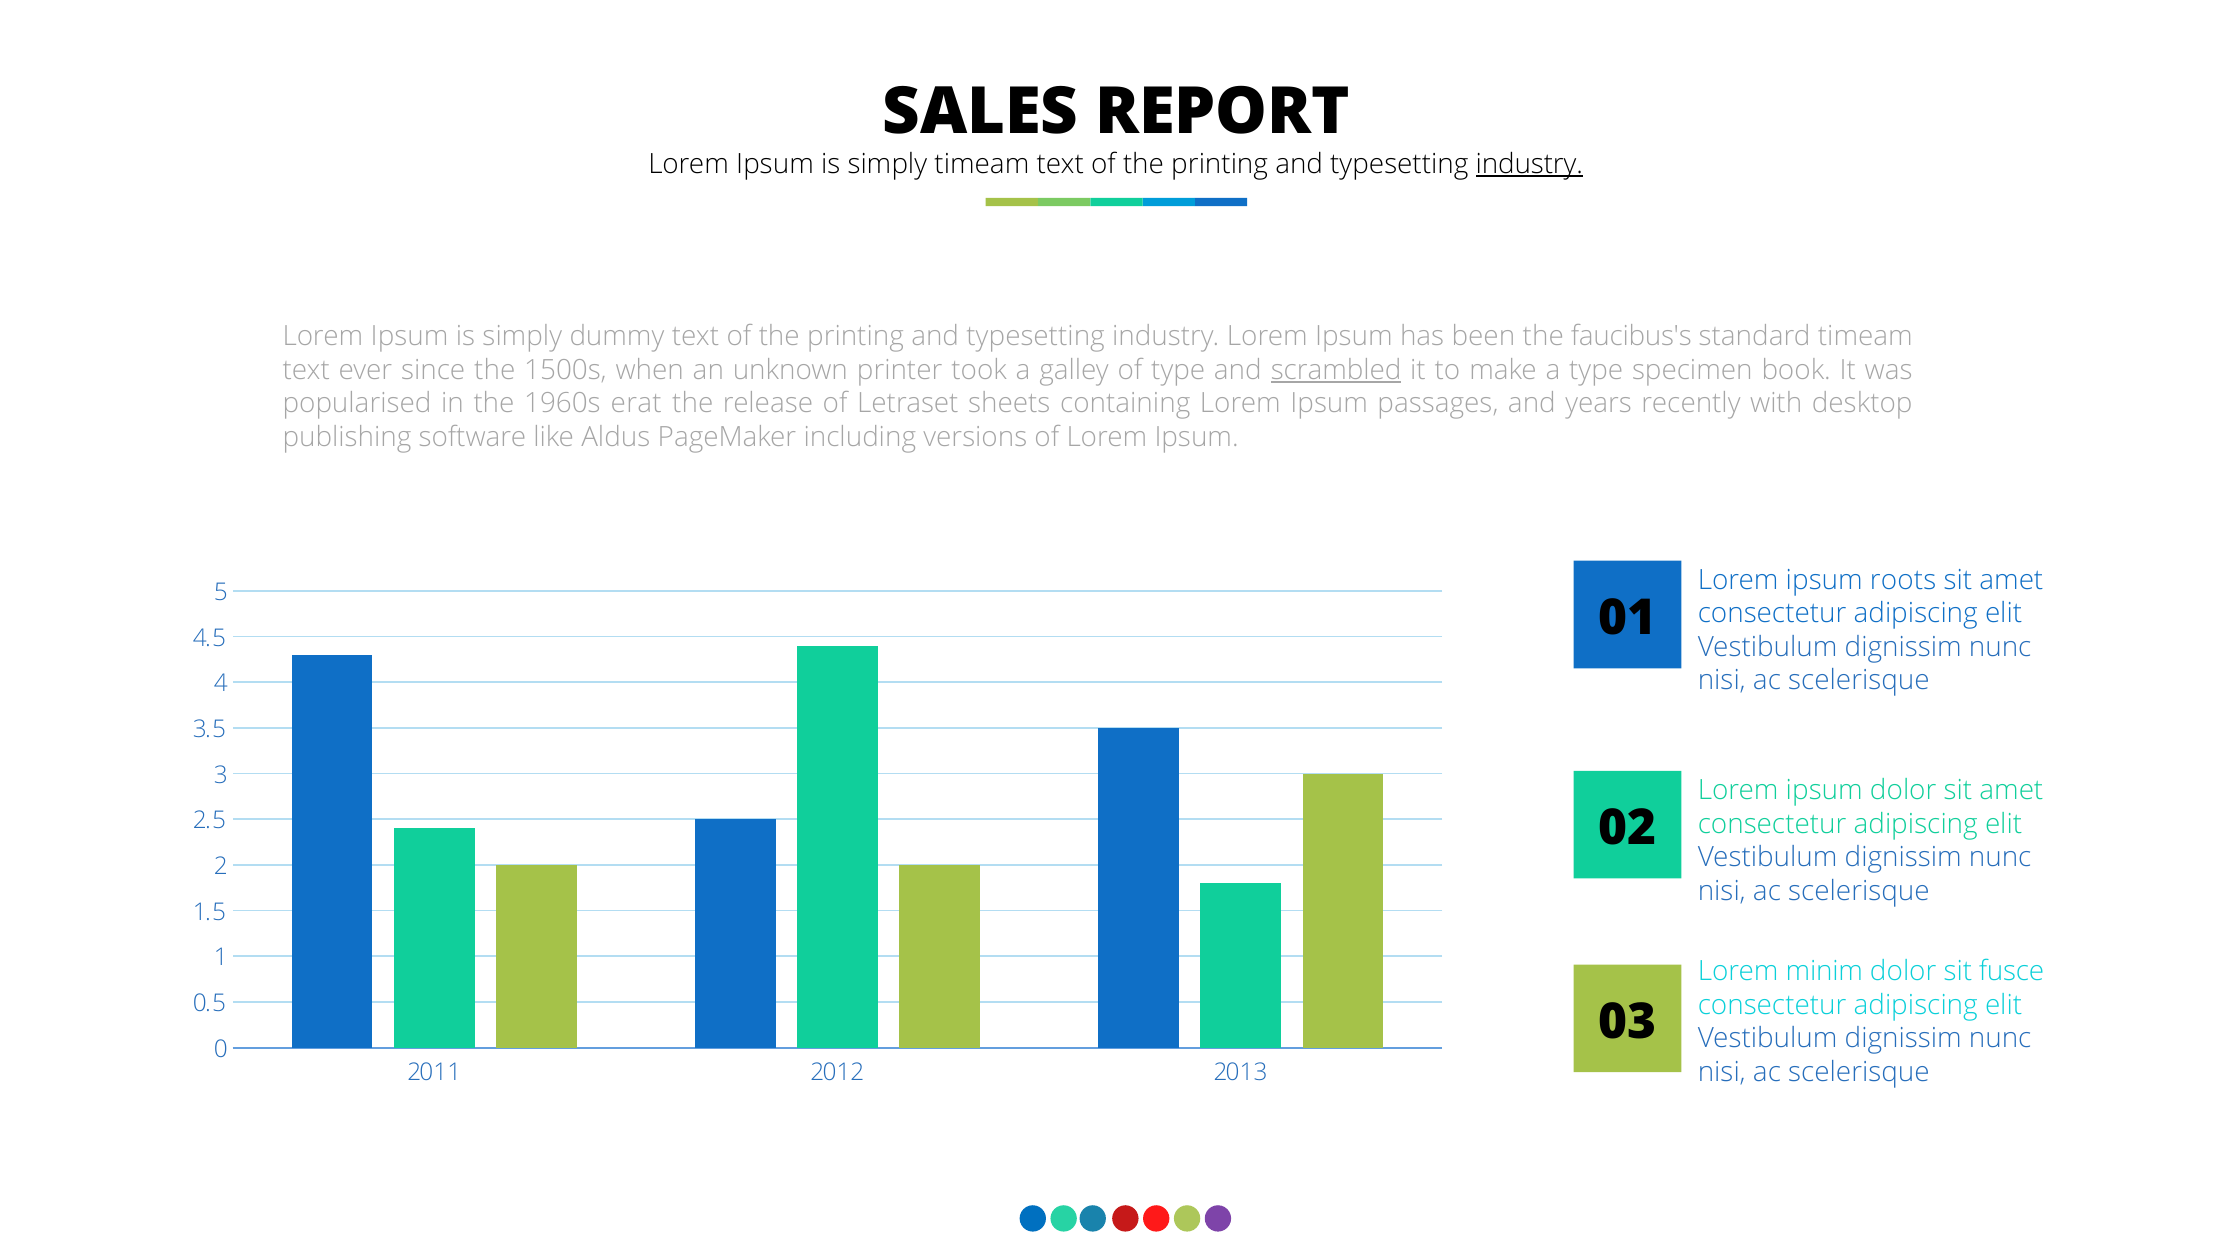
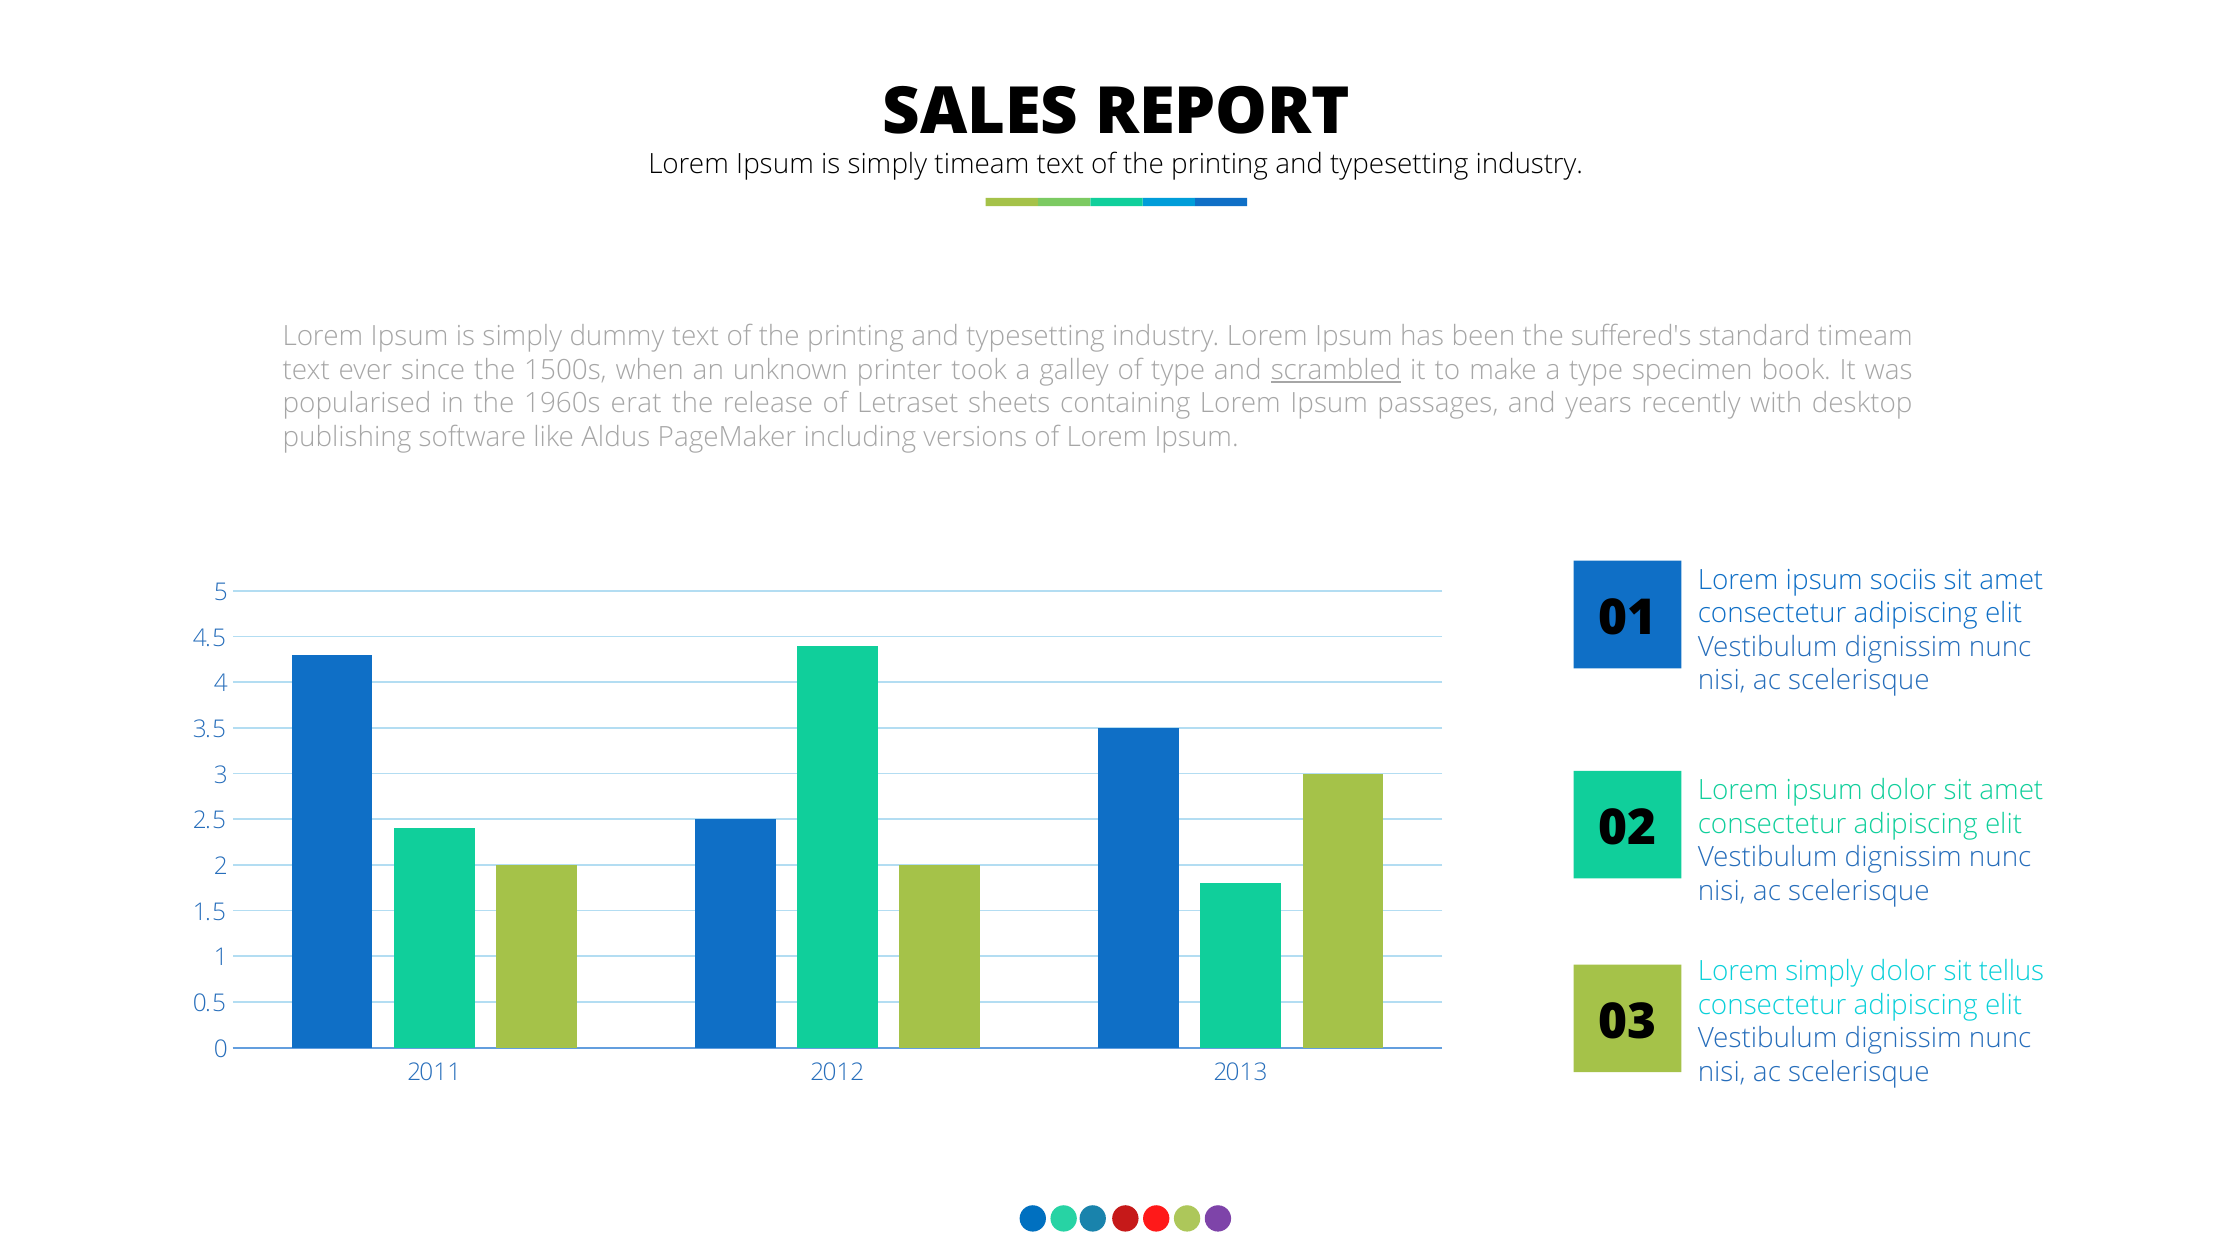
industry at (1529, 164) underline: present -> none
faucibus's: faucibus's -> suffered's
roots: roots -> sociis
Lorem minim: minim -> simply
fusce: fusce -> tellus
